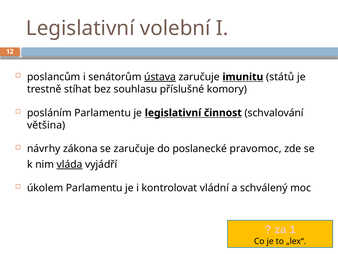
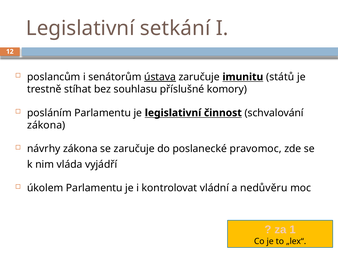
volební: volební -> setkání
většina at (46, 125): většina -> zákona
vláda underline: present -> none
schválený: schválený -> nedůvěru
